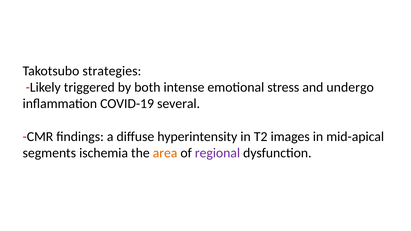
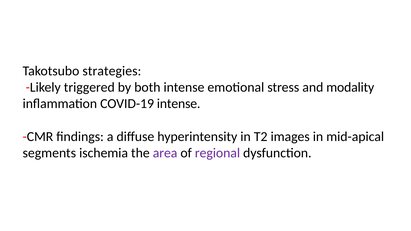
undergo: undergo -> modality
COVID-19 several: several -> intense
area colour: orange -> purple
